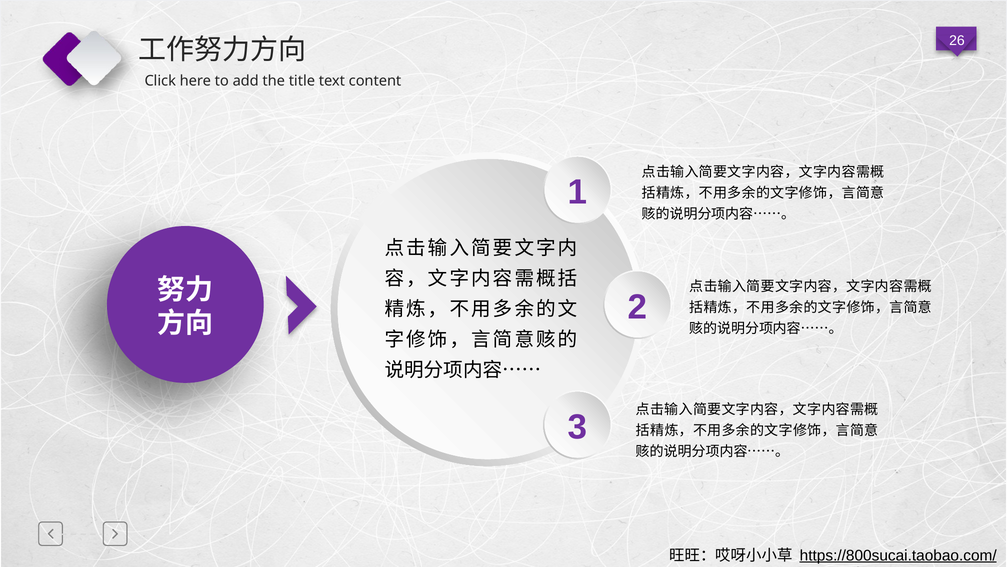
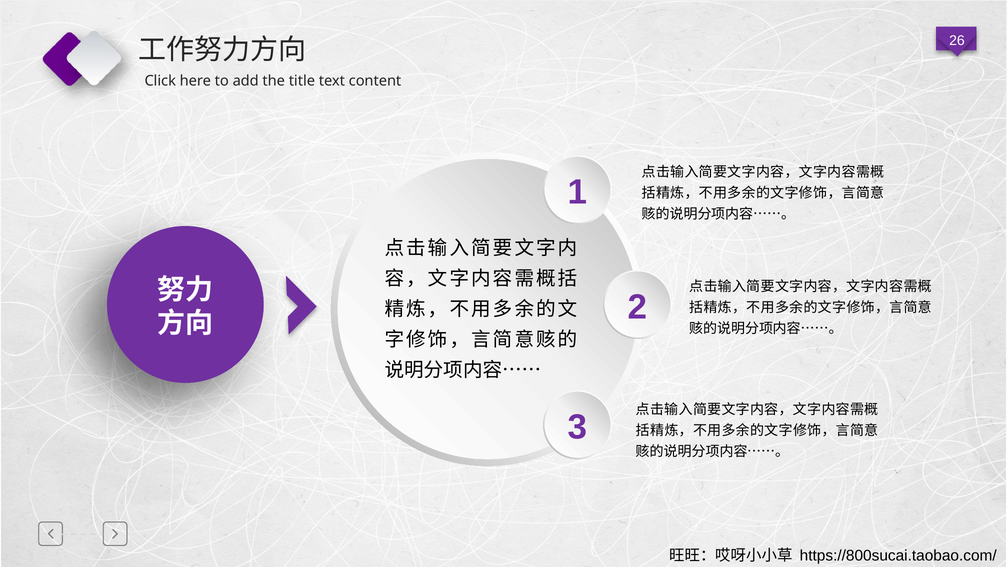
https://800sucai.taobao.com/ underline: present -> none
